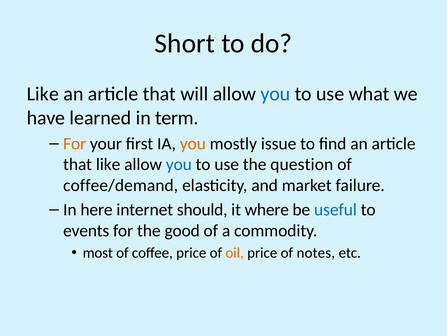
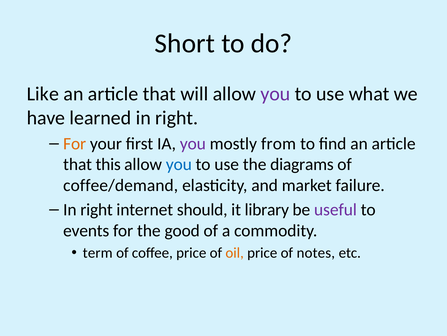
you at (275, 94) colour: blue -> purple
learned in term: term -> right
you at (193, 143) colour: orange -> purple
issue: issue -> from
that like: like -> this
question: question -> diagrams
here at (97, 209): here -> right
where: where -> library
useful colour: blue -> purple
most: most -> term
